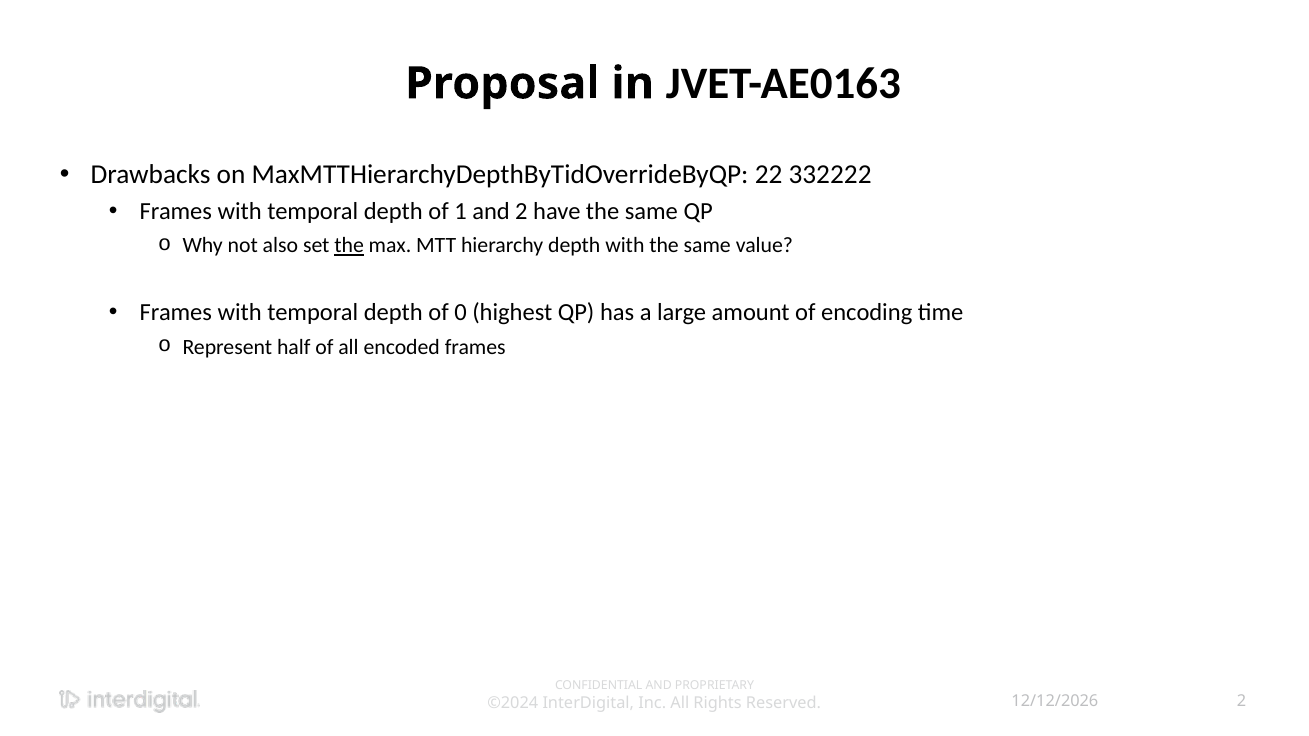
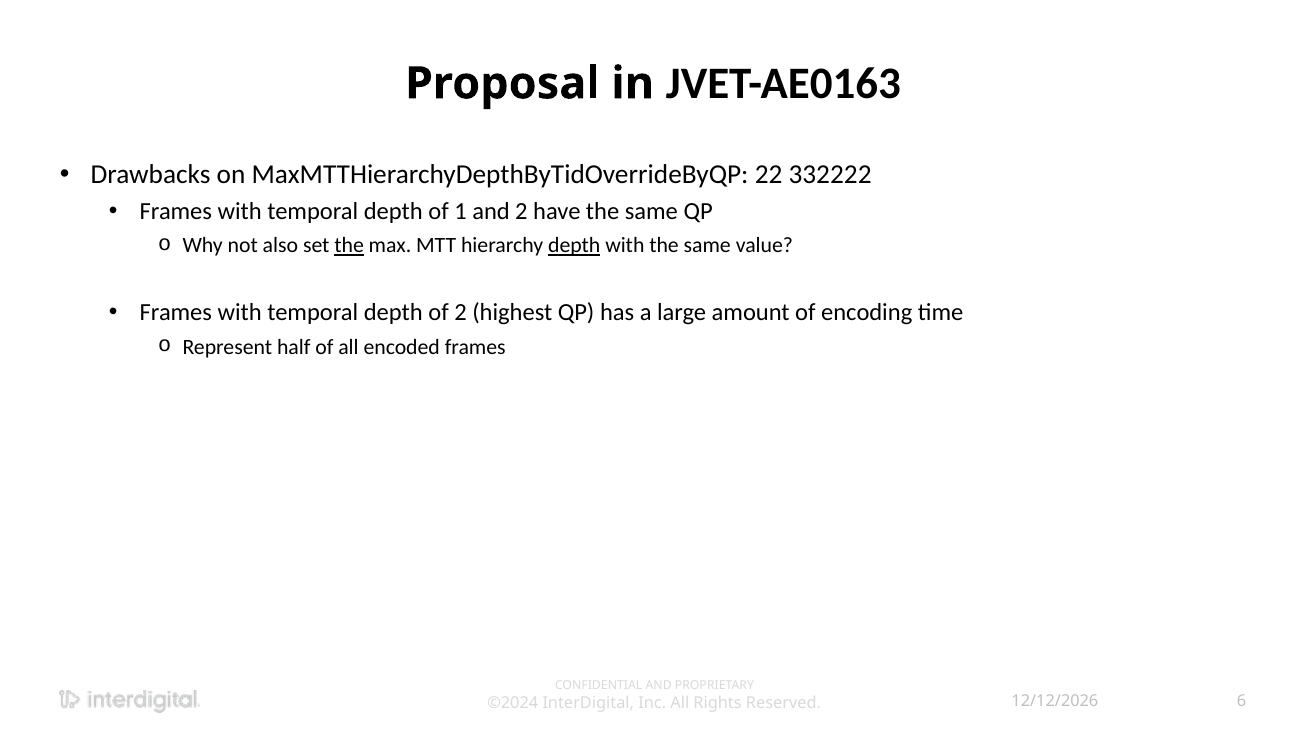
depth at (574, 246) underline: none -> present
of 0: 0 -> 2
Reserved 2: 2 -> 6
